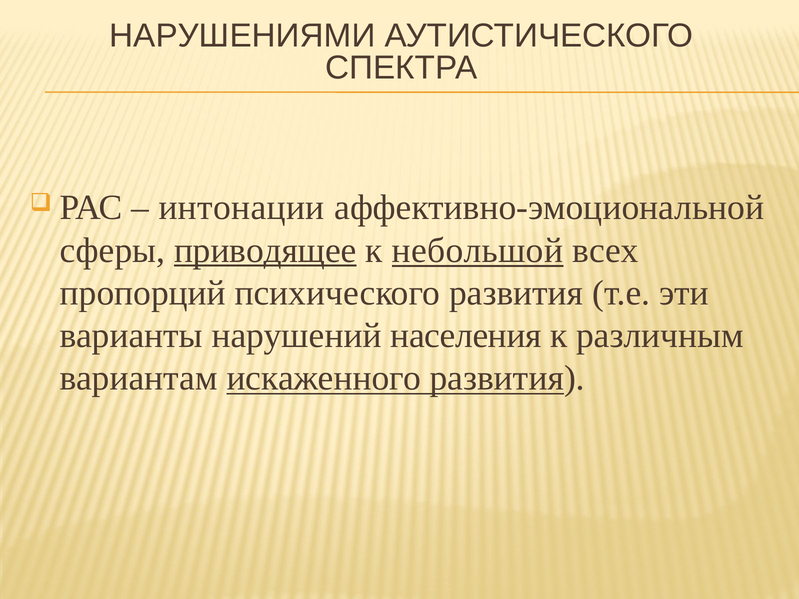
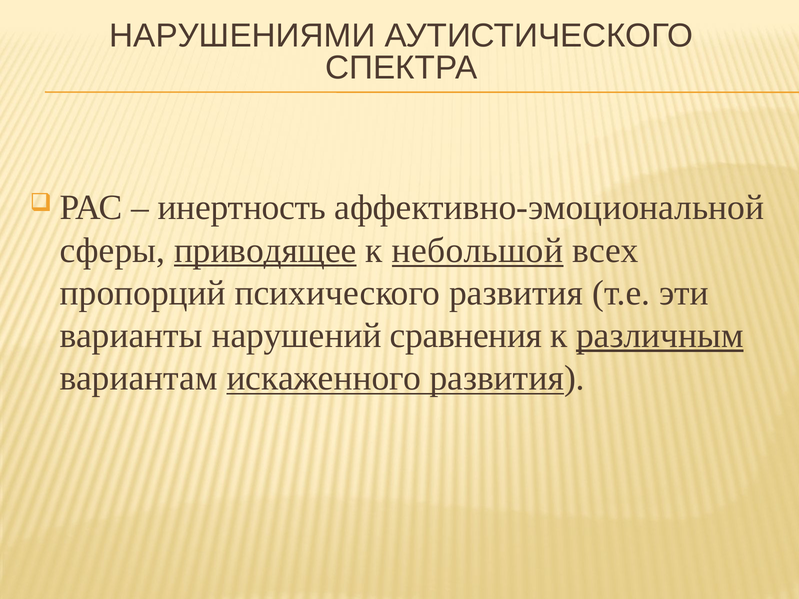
интонации: интонации -> инертность
населения: населения -> сравнения
различным underline: none -> present
